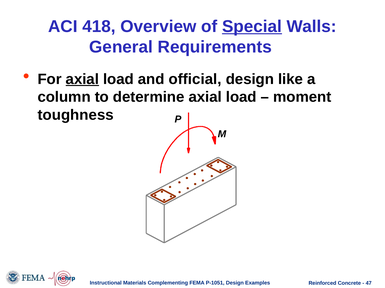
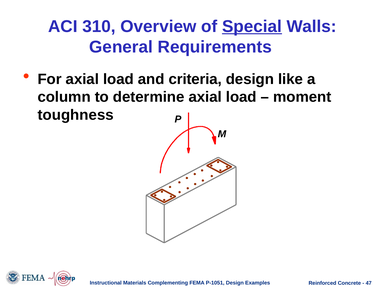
418: 418 -> 310
axial at (82, 79) underline: present -> none
official: official -> criteria
